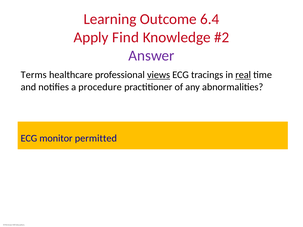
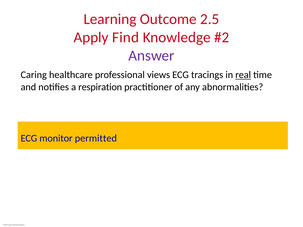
6.4: 6.4 -> 2.5
Terms: Terms -> Caring
views underline: present -> none
procedure: procedure -> respiration
